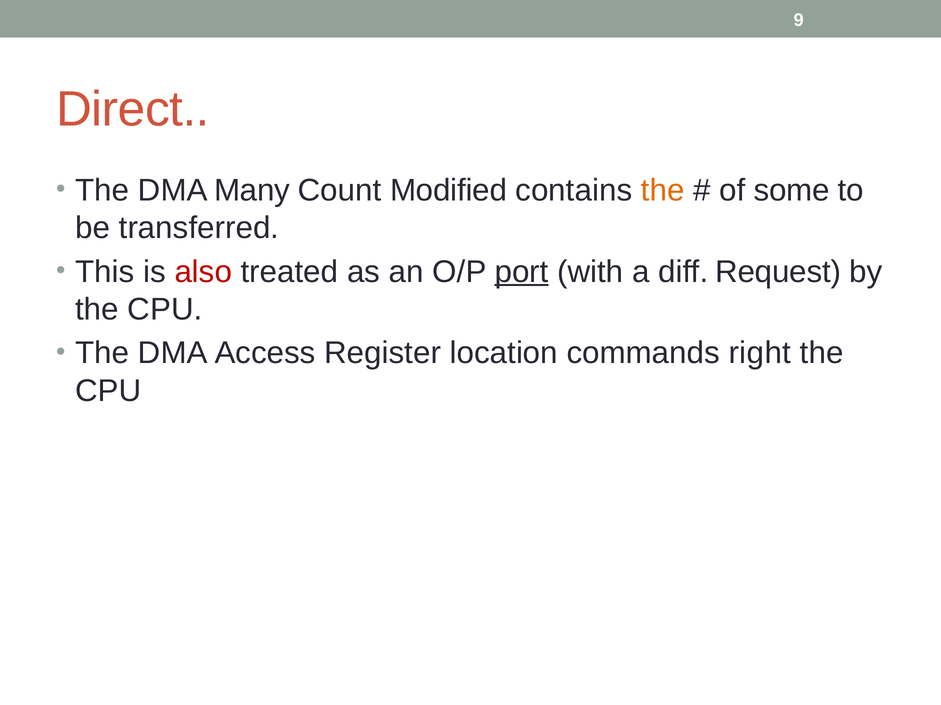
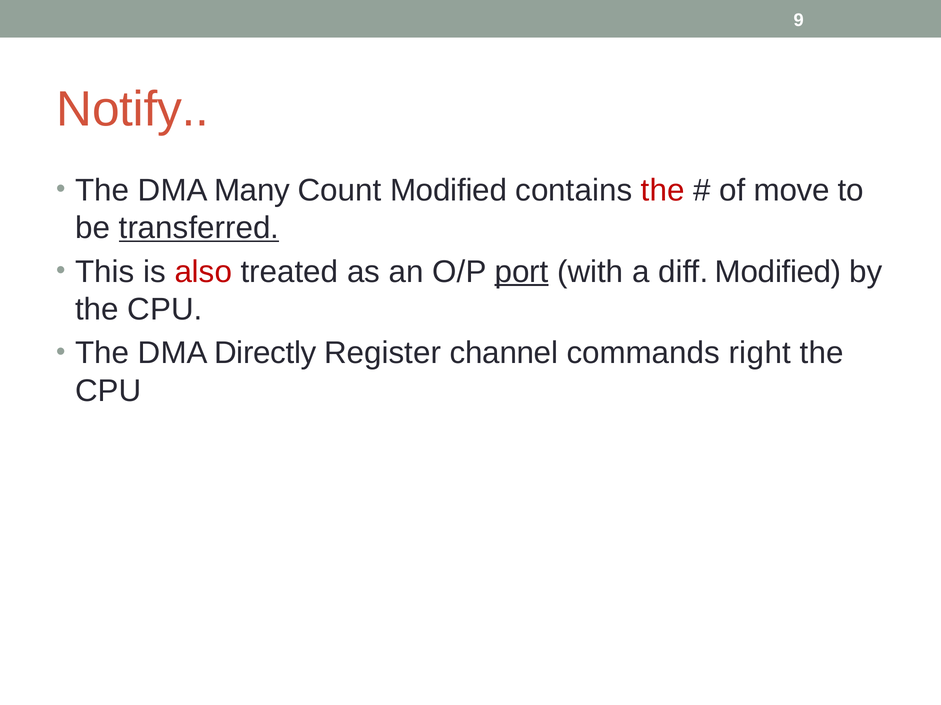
Direct: Direct -> Notify
the at (663, 190) colour: orange -> red
some: some -> move
transferred underline: none -> present
diff Request: Request -> Modified
Access: Access -> Directly
location: location -> channel
